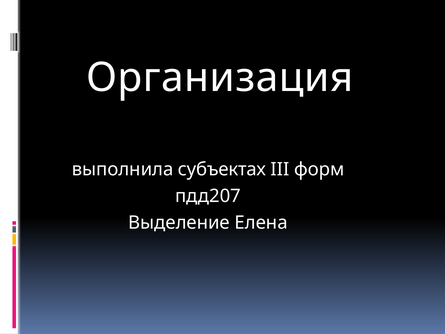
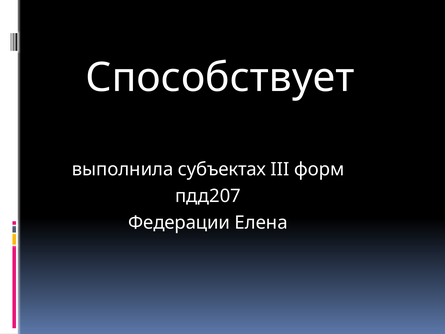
Организация: Организация -> Способствует
Выделение: Выделение -> Федерации
